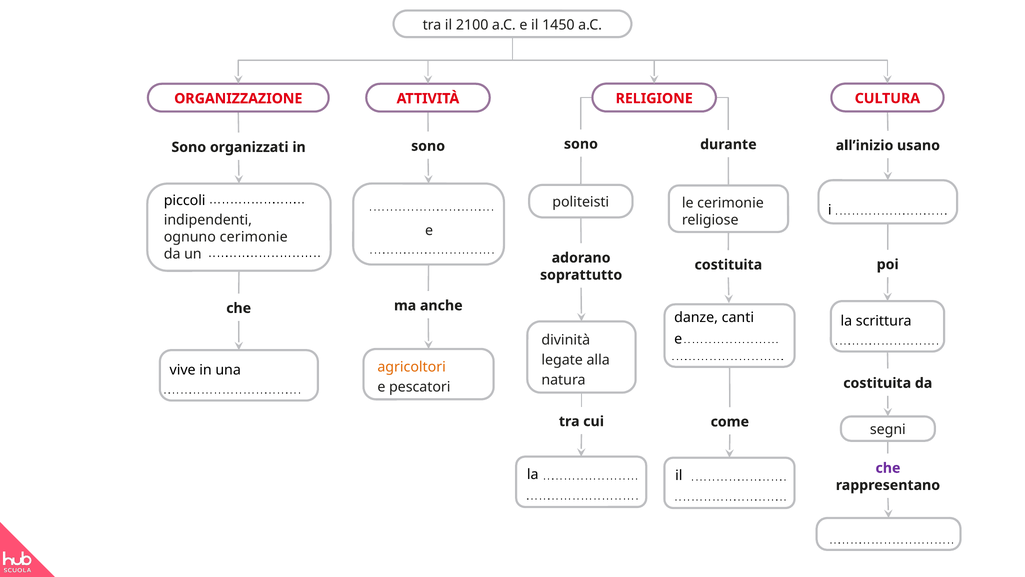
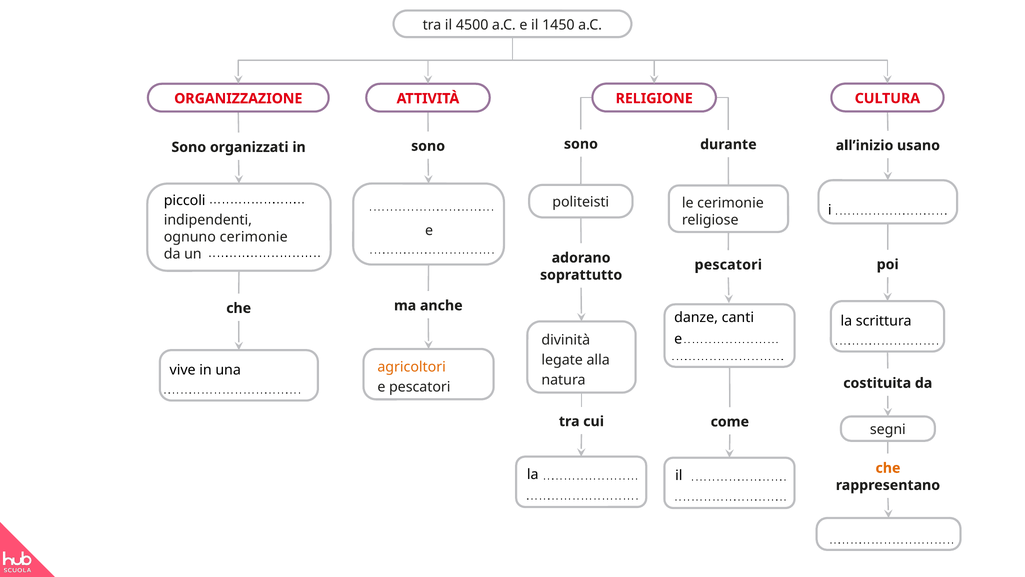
2100: 2100 -> 4500
costituita at (728, 265): costituita -> pescatori
che at (888, 468) colour: purple -> orange
